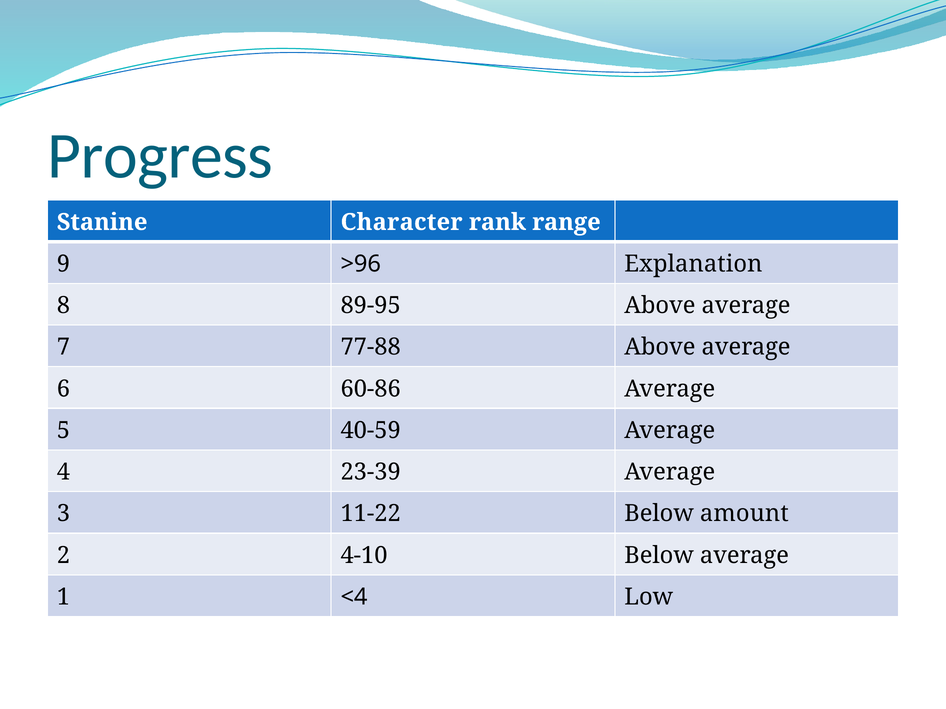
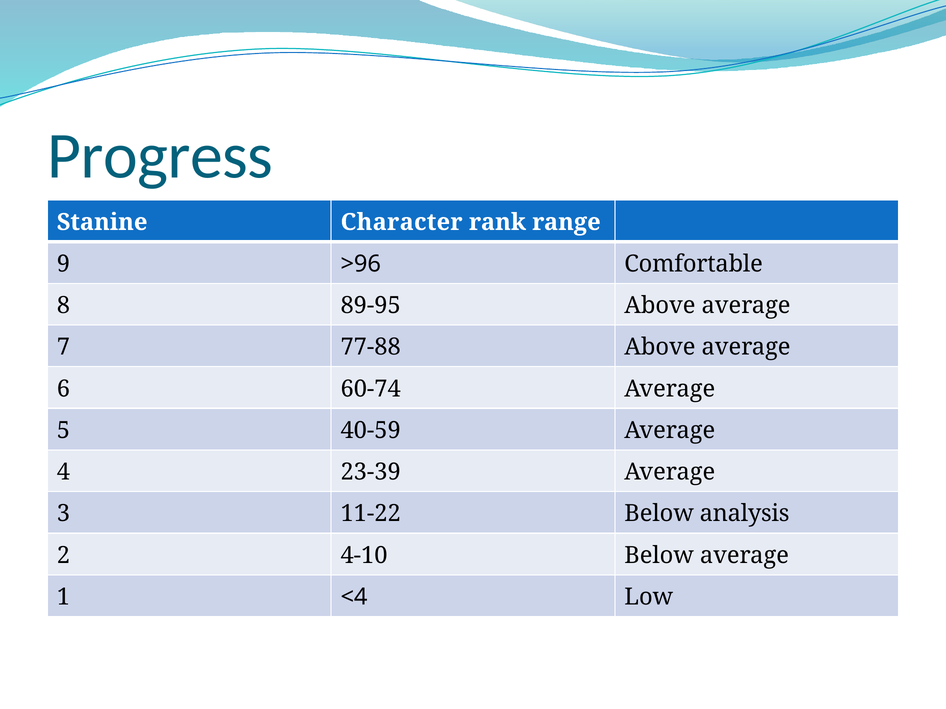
Explanation: Explanation -> Comfortable
60-86: 60-86 -> 60-74
amount: amount -> analysis
